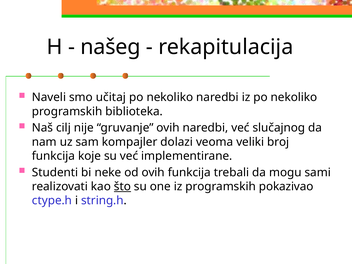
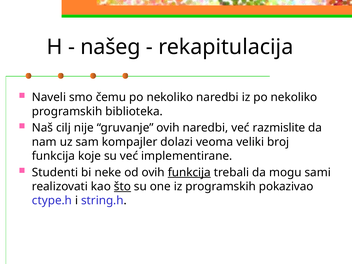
učitaj: učitaj -> čemu
slučajnog: slučajnog -> razmislite
funkcija at (189, 172) underline: none -> present
